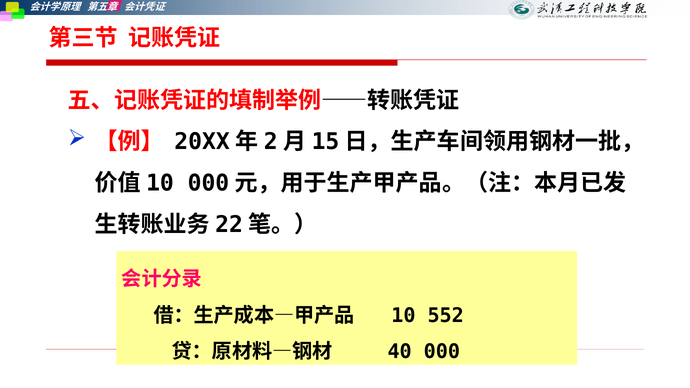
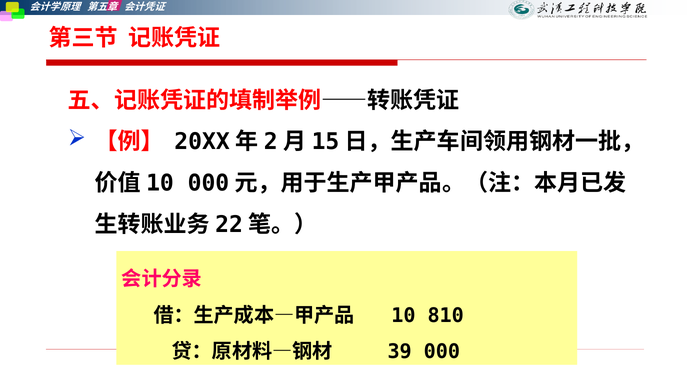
552: 552 -> 810
40: 40 -> 39
